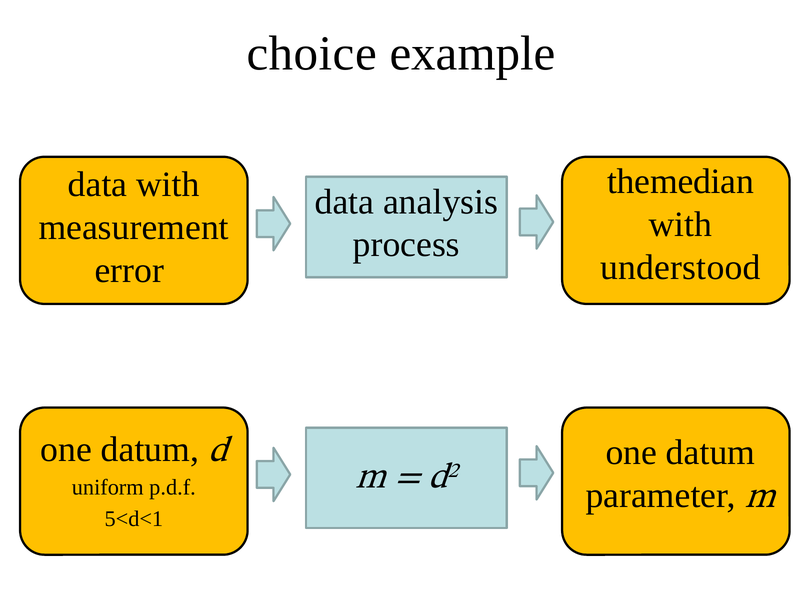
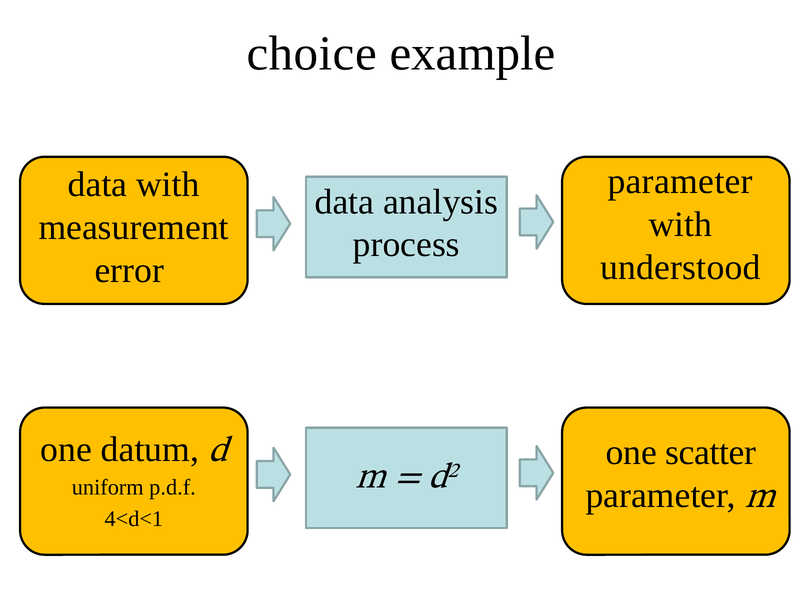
themedian at (680, 182): themedian -> parameter
datum at (711, 453): datum -> scatter
5<d<1: 5<d<1 -> 4<d<1
